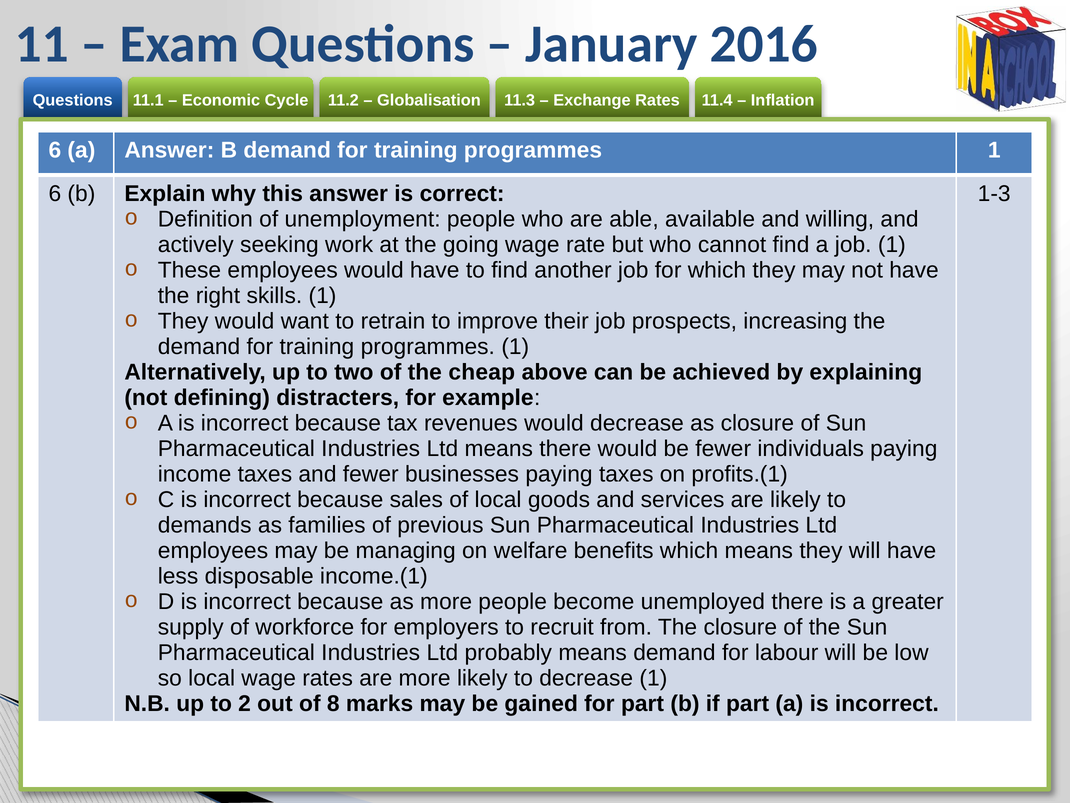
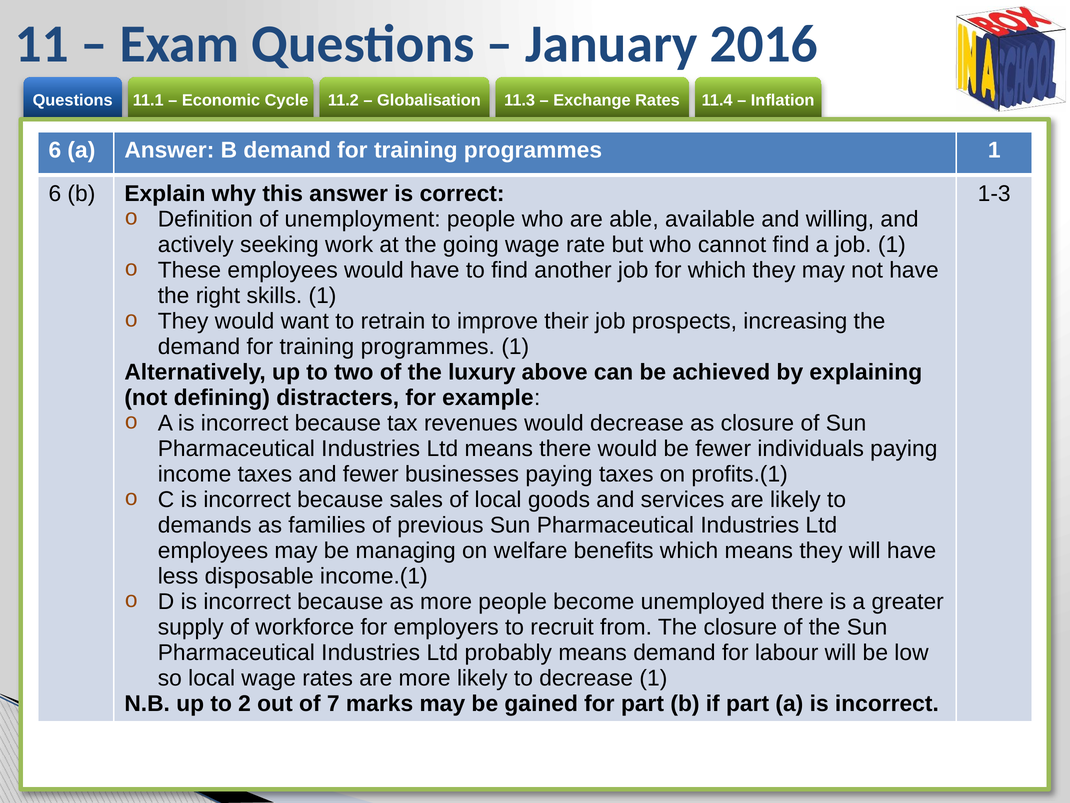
cheap: cheap -> luxury
8: 8 -> 7
